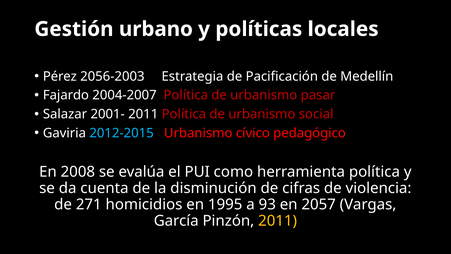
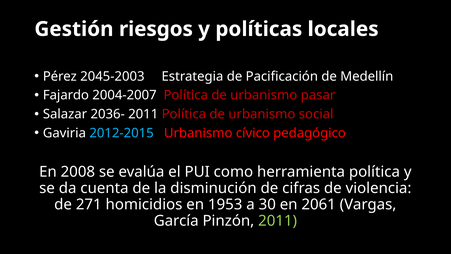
urbano: urbano -> riesgos
2056-2003: 2056-2003 -> 2045-2003
2001-: 2001- -> 2036-
1995: 1995 -> 1953
93: 93 -> 30
2057: 2057 -> 2061
2011 at (278, 221) colour: yellow -> light green
